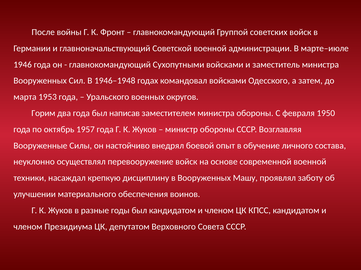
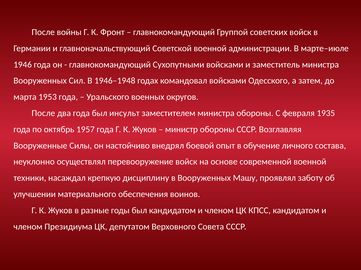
Горим at (43, 113): Горим -> После
написав: написав -> инсульт
1950: 1950 -> 1935
